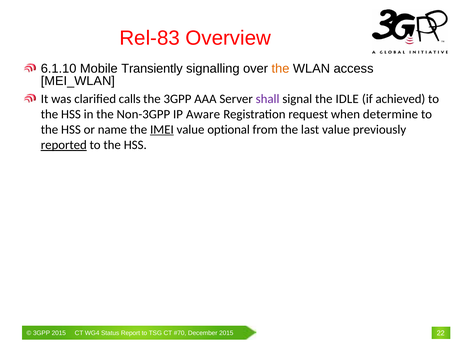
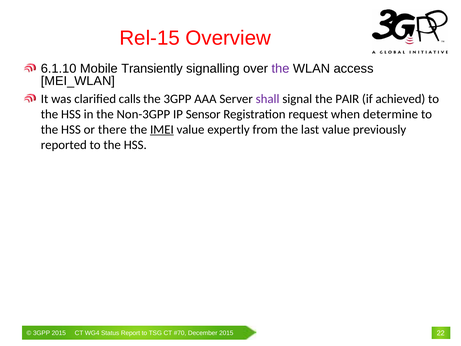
Rel-83: Rel-83 -> Rel-15
the at (280, 69) colour: orange -> purple
IDLE: IDLE -> PAIR
Aware: Aware -> Sensor
name: name -> there
optional: optional -> expertly
reported underline: present -> none
